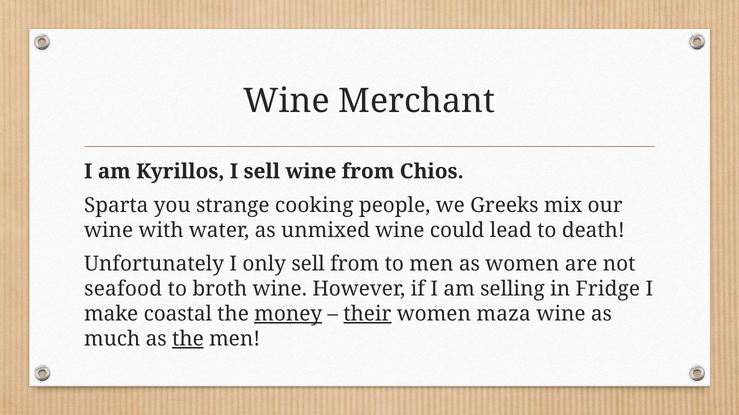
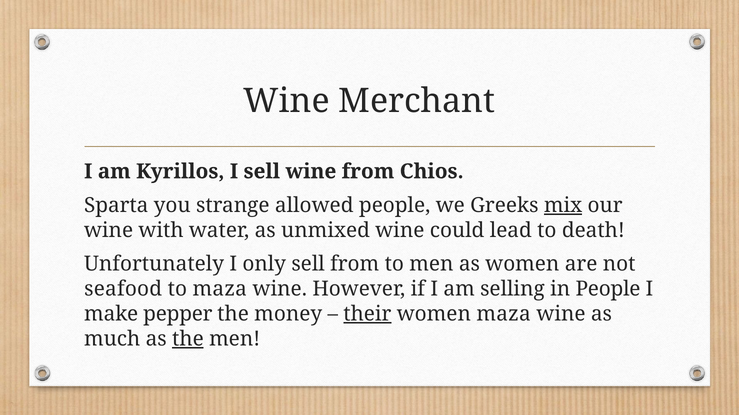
cooking: cooking -> allowed
mix underline: none -> present
to broth: broth -> maza
in Fridge: Fridge -> People
coastal: coastal -> pepper
money underline: present -> none
